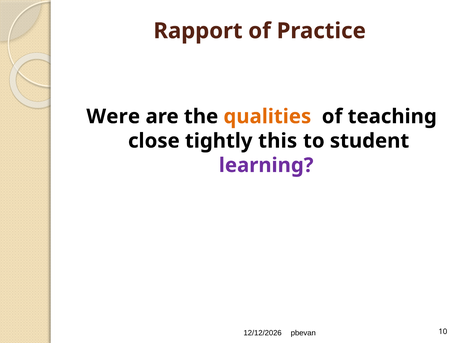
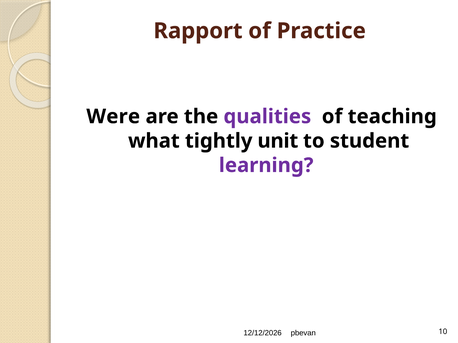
qualities colour: orange -> purple
close: close -> what
this: this -> unit
